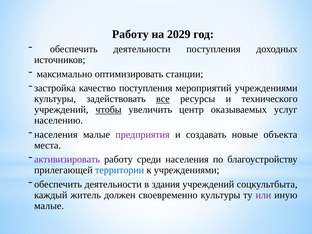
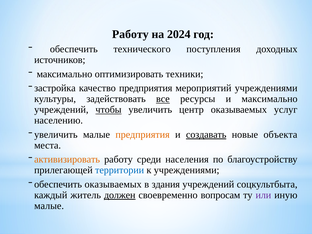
2029: 2029 -> 2024
деятельности at (142, 49): деятельности -> технического
станции: станции -> техники
качество поступления: поступления -> предприятия
и технического: технического -> максимально
населения at (56, 135): населения -> увеличить
предприятия at (143, 135) colour: purple -> orange
создавать underline: none -> present
активизировать colour: purple -> orange
деятельности at (113, 184): деятельности -> оказываемых
должен underline: none -> present
своевременно культуры: культуры -> вопросам
